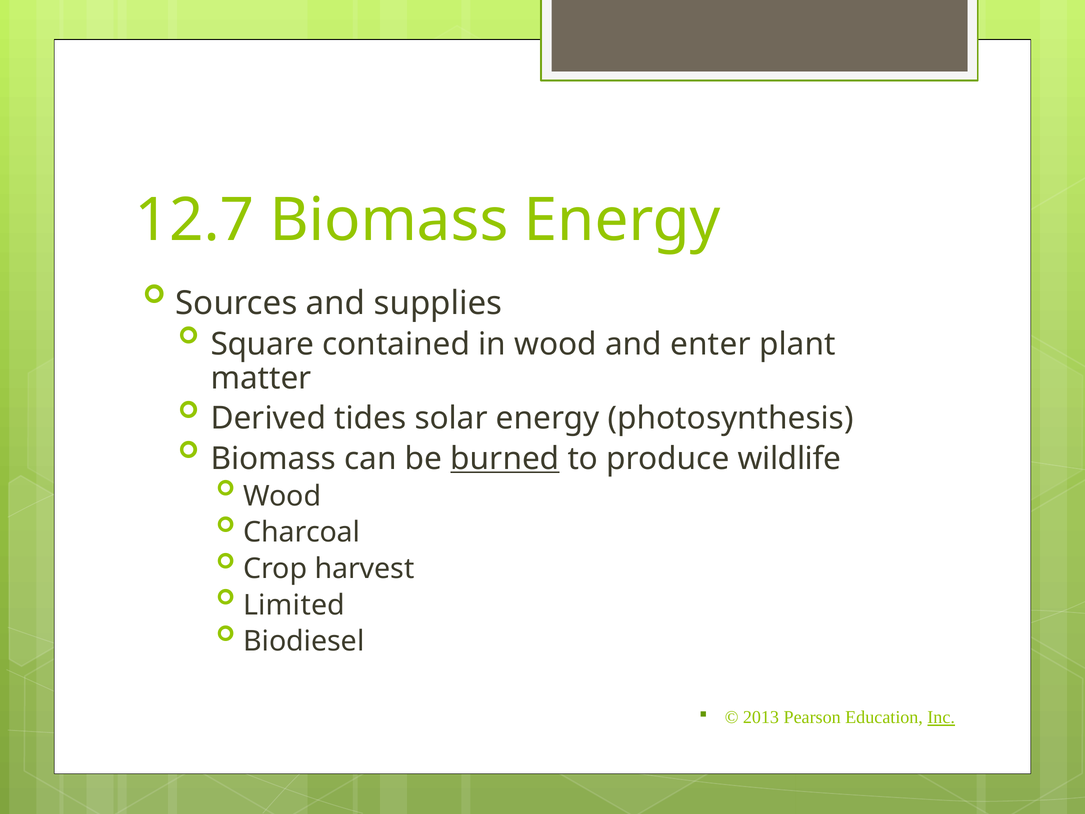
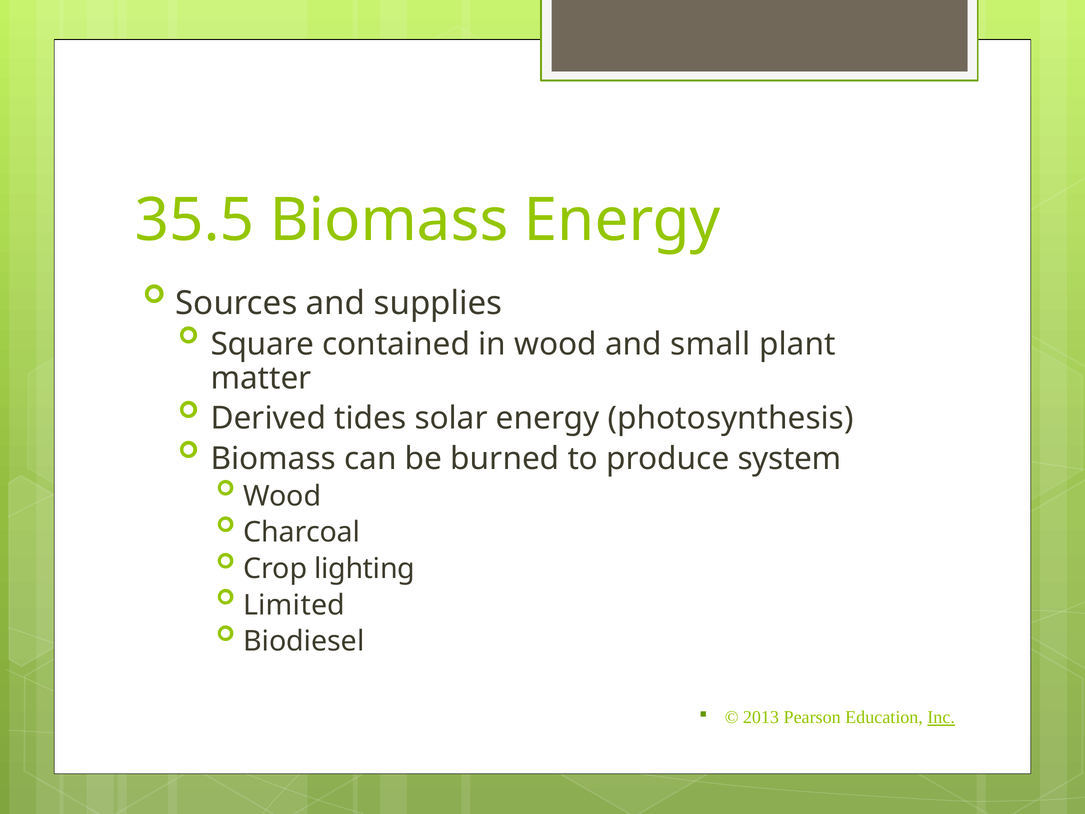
12.7: 12.7 -> 35.5
enter: enter -> small
burned underline: present -> none
wildlife: wildlife -> system
harvest: harvest -> lighting
